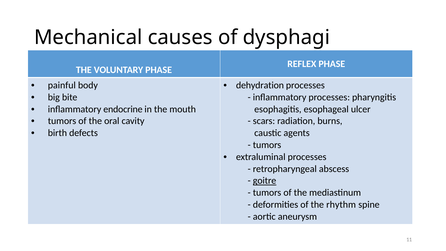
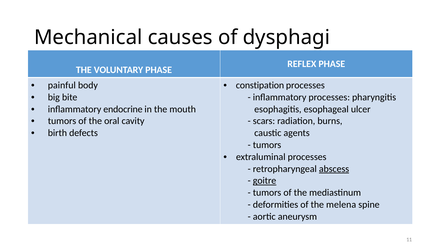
dehydration: dehydration -> constipation
abscess underline: none -> present
rhythm: rhythm -> melena
